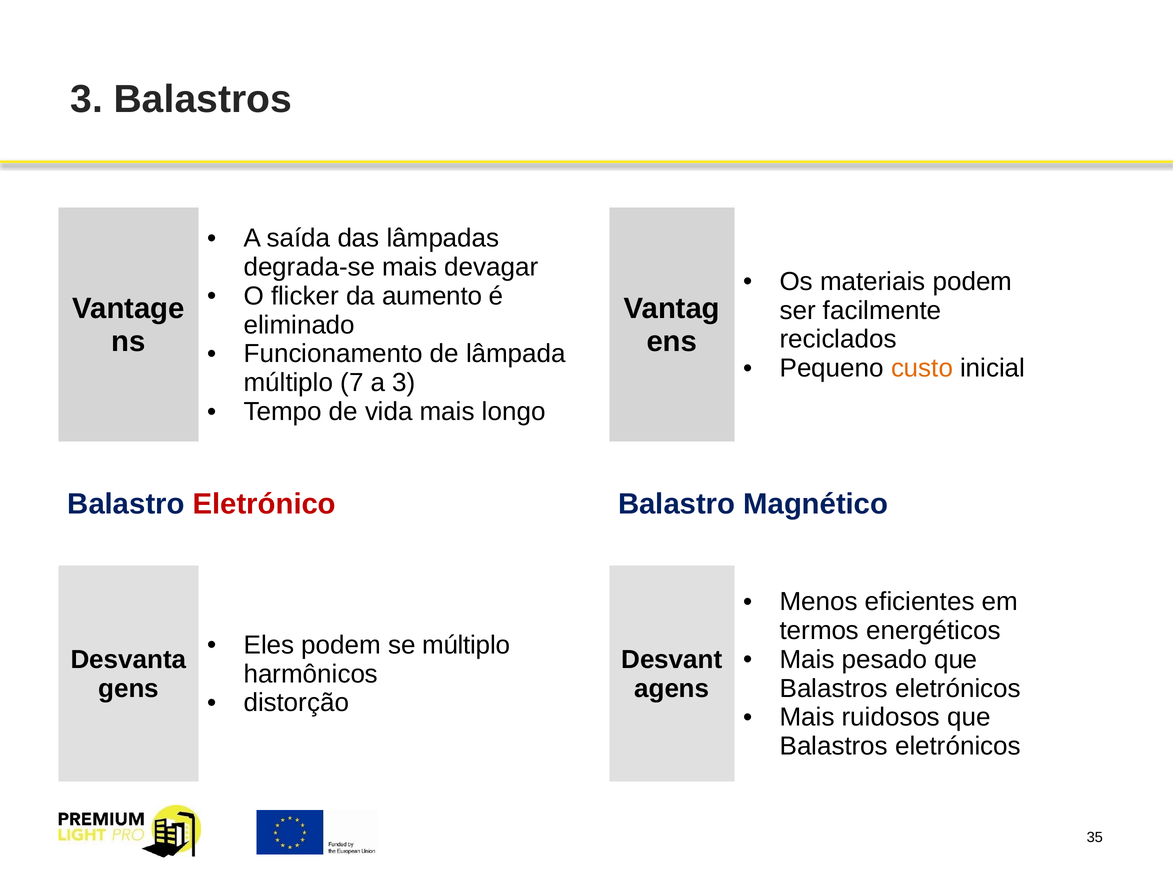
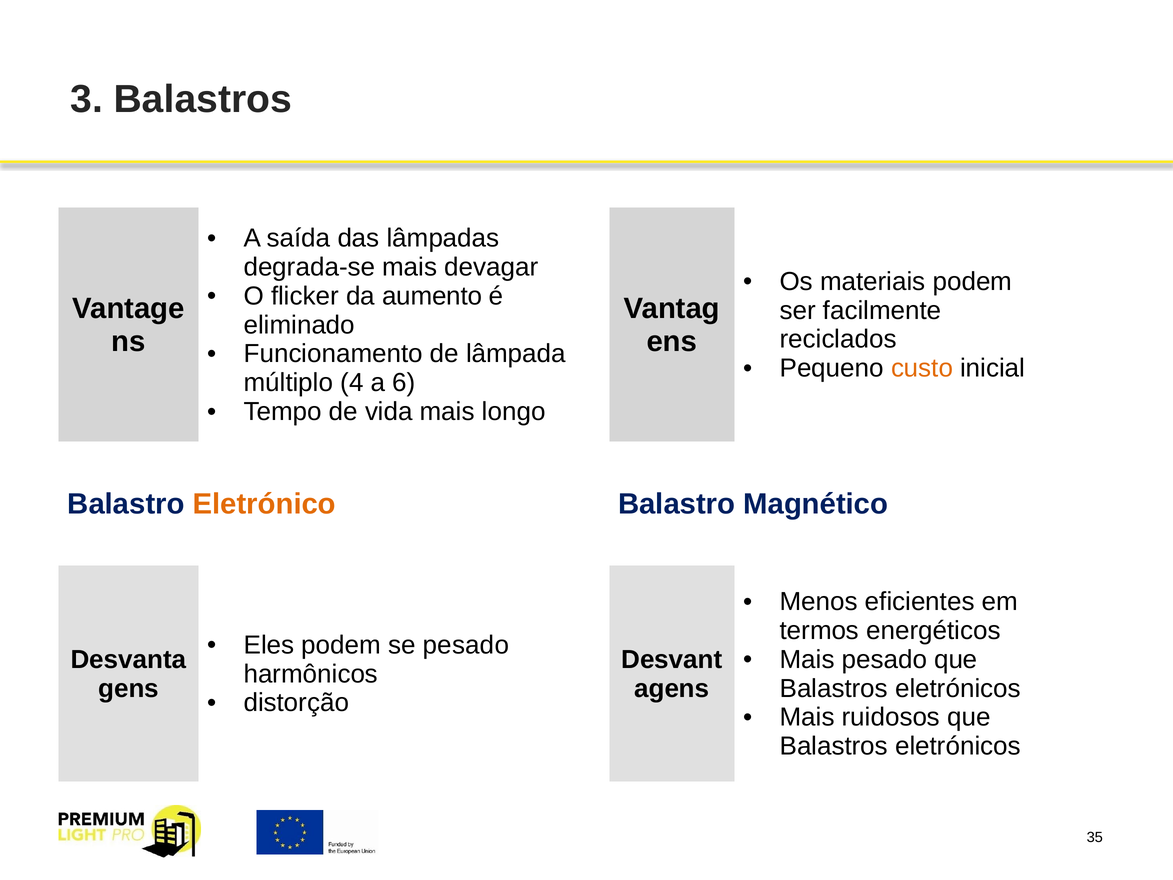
7: 7 -> 4
a 3: 3 -> 6
Eletrónico colour: red -> orange
se múltiplo: múltiplo -> pesado
